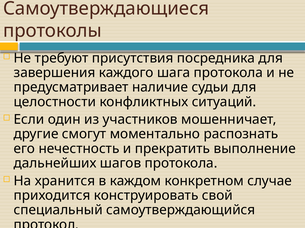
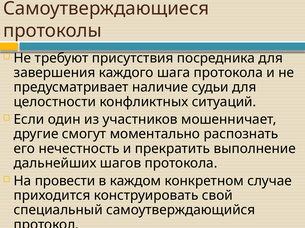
хранится: хранится -> провести
